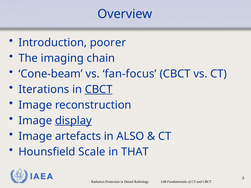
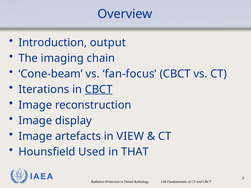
poorer: poorer -> output
display underline: present -> none
ALSO: ALSO -> VIEW
Scale: Scale -> Used
